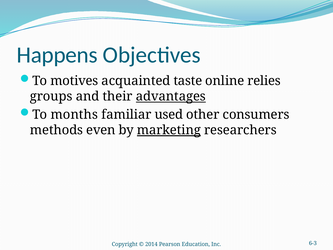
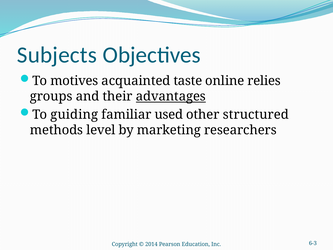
Happens: Happens -> Subjects
months: months -> guiding
consumers: consumers -> structured
even: even -> level
marketing underline: present -> none
